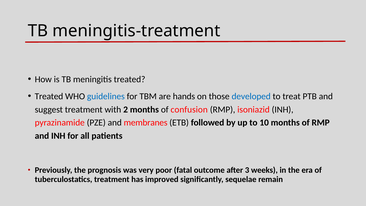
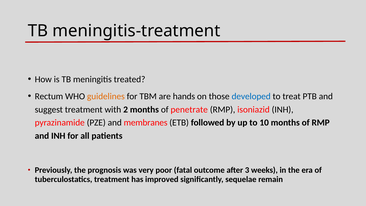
Treated at (49, 96): Treated -> Rectum
guidelines colour: blue -> orange
confusion: confusion -> penetrate
